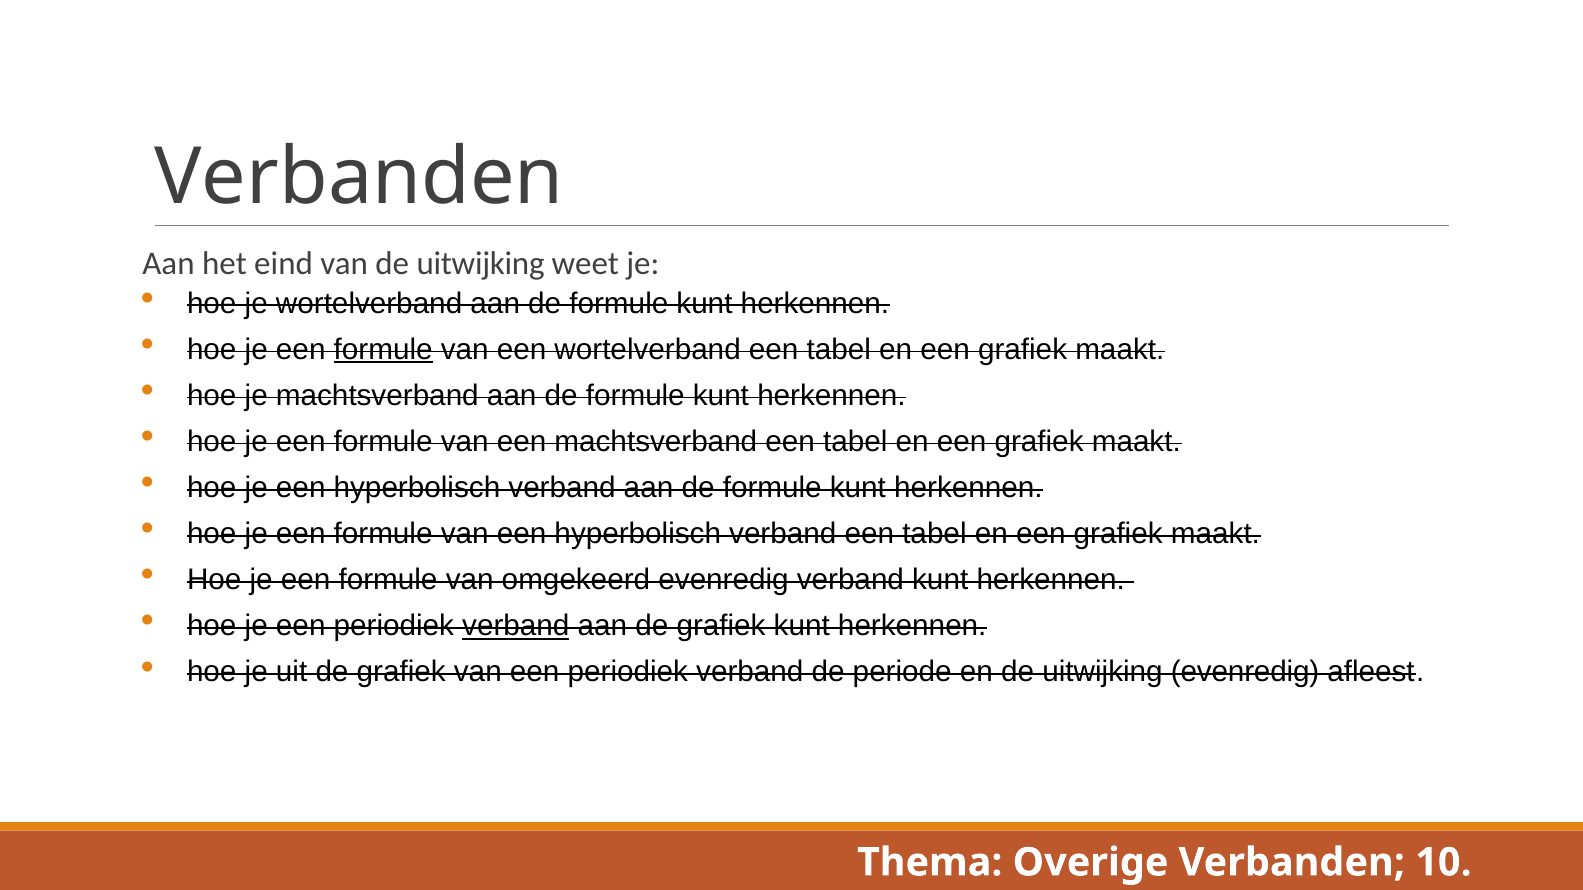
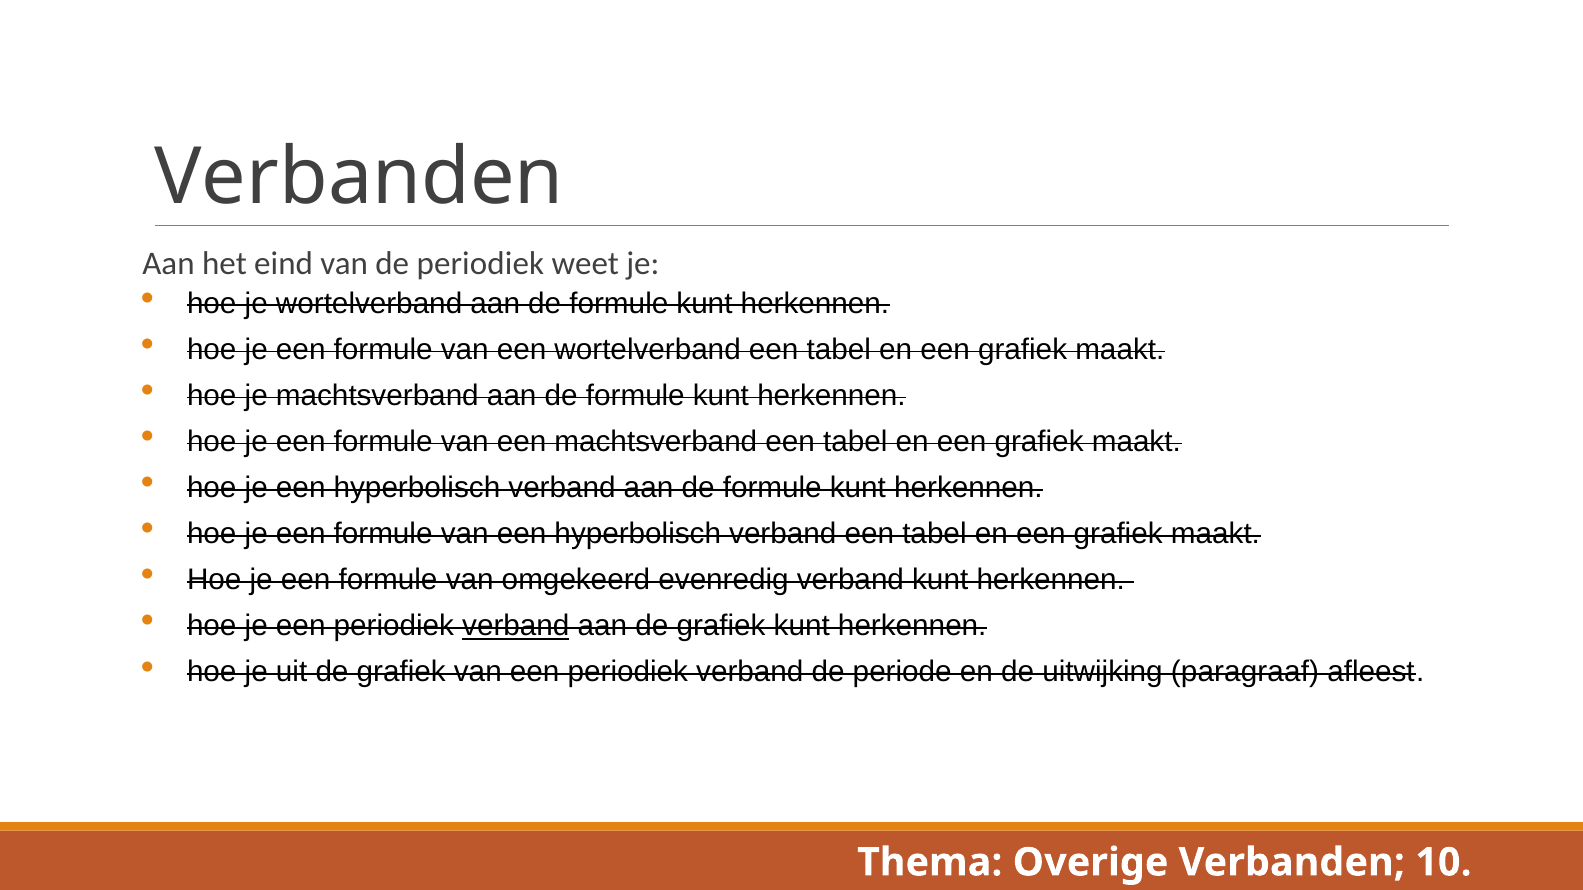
van de uitwijking: uitwijking -> periodiek
formule at (383, 350) underline: present -> none
uitwijking evenredig: evenredig -> paragraaf
